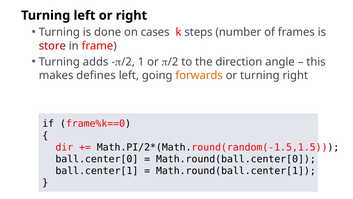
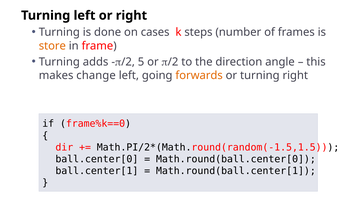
store colour: red -> orange
1: 1 -> 5
defines: defines -> change
